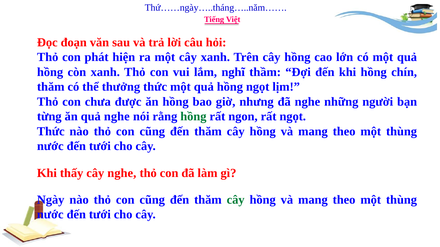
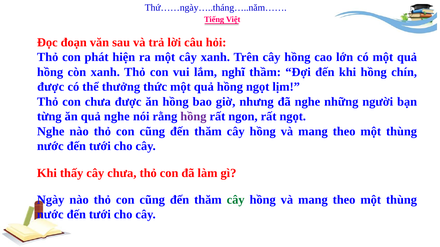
thăm at (51, 87): thăm -> được
hồng at (193, 117) colour: green -> purple
Thức at (51, 131): Thức -> Nghe
cây nghe: nghe -> chưa
